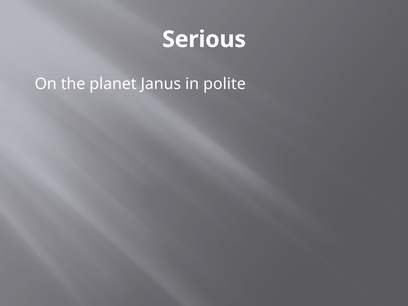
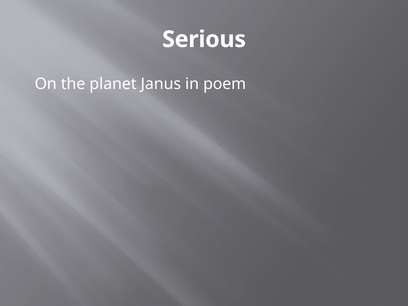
polite: polite -> poem
